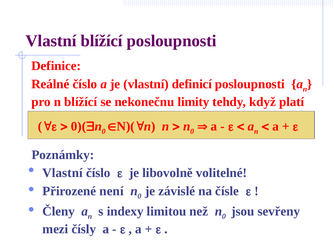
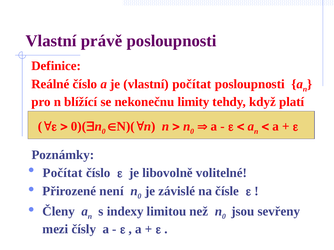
Vlastní blížící: blížící -> právě
vlastní definicí: definicí -> počítat
Vlastní at (63, 173): Vlastní -> Počítat
